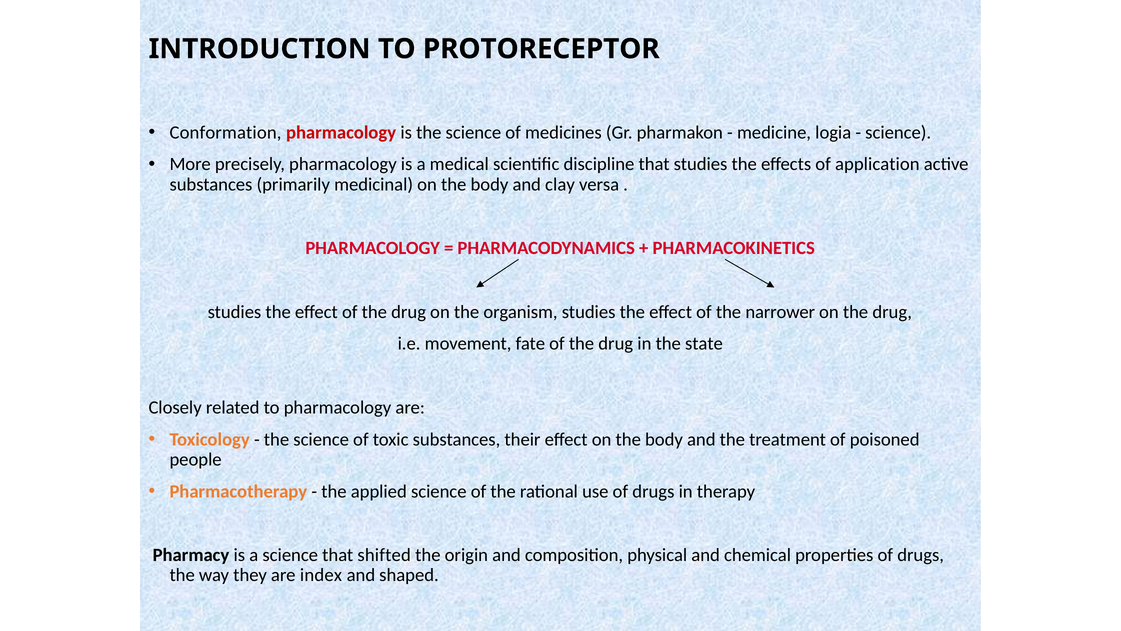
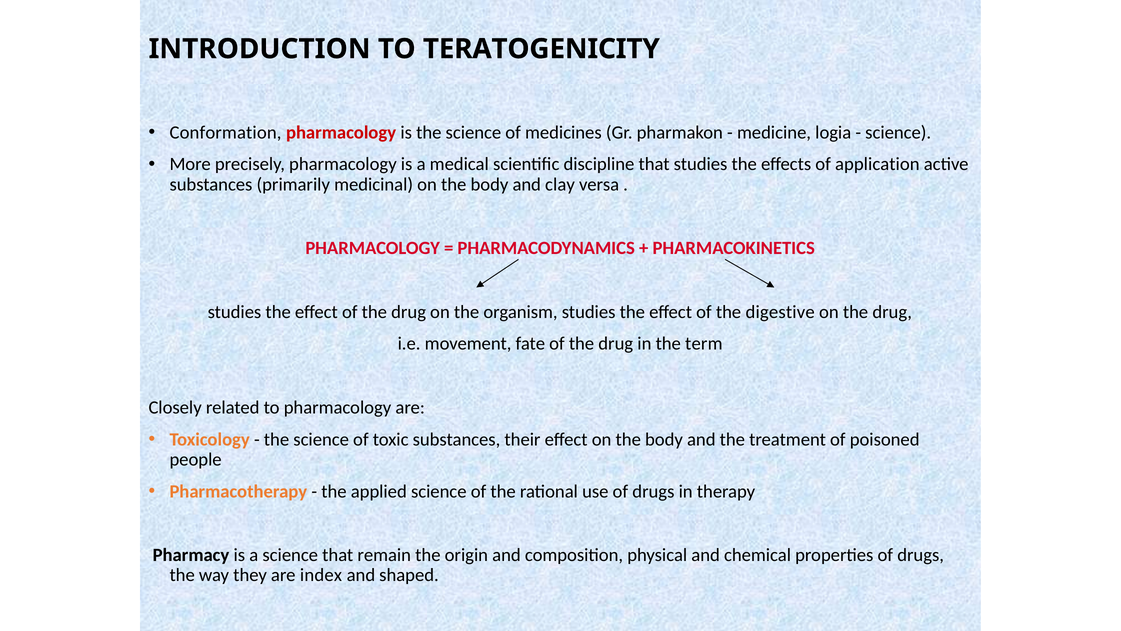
PROTORECEPTOR: PROTORECEPTOR -> TERATOGENICITY
narrower: narrower -> digestive
state: state -> term
shifted: shifted -> remain
